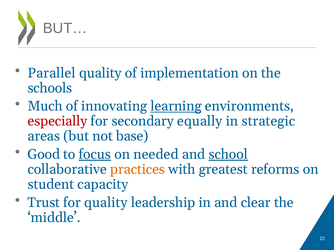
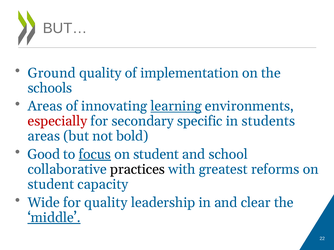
Parallel: Parallel -> Ground
Much at (45, 106): Much -> Areas
equally: equally -> specific
strategic: strategic -> students
base: base -> bold
needed at (156, 155): needed -> student
school underline: present -> none
practices colour: orange -> black
Trust: Trust -> Wide
middle underline: none -> present
